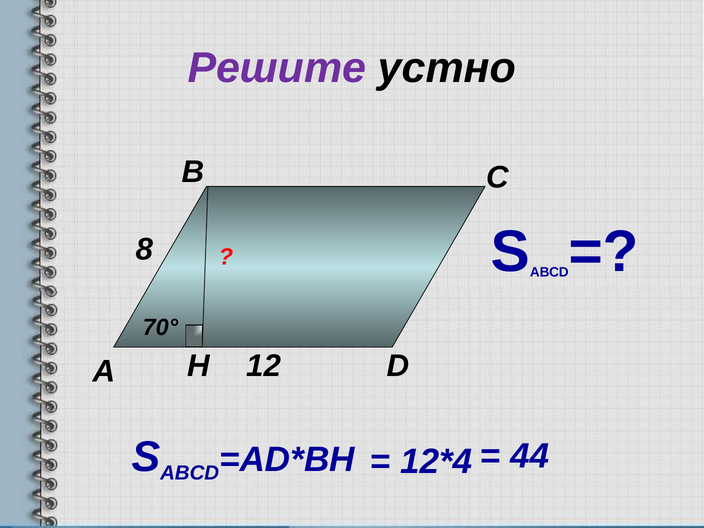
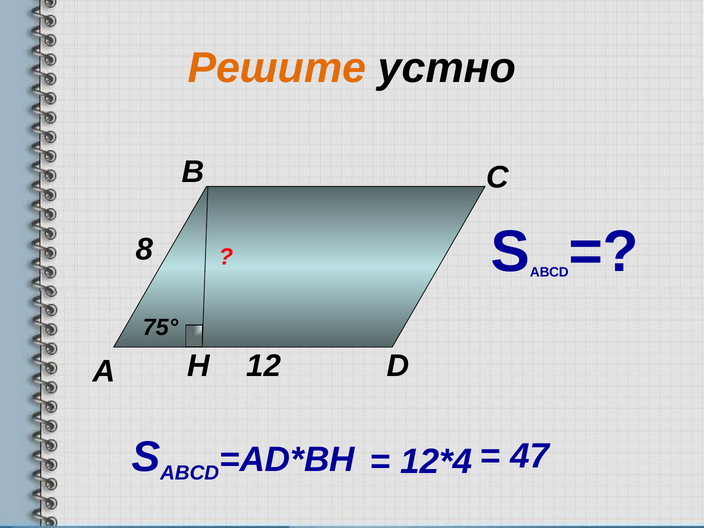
Решите colour: purple -> orange
70°: 70° -> 75°
44: 44 -> 47
